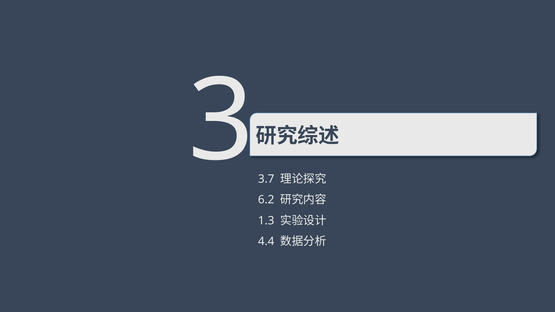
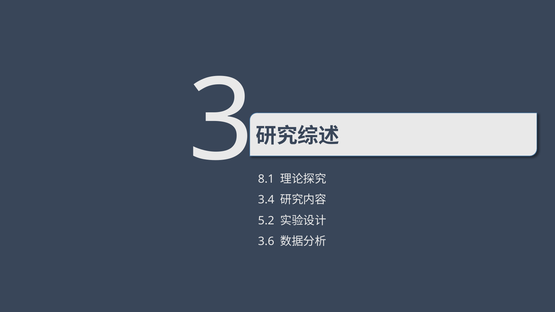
3.7: 3.7 -> 8.1
6.2: 6.2 -> 3.4
1.3: 1.3 -> 5.2
4.4: 4.4 -> 3.6
